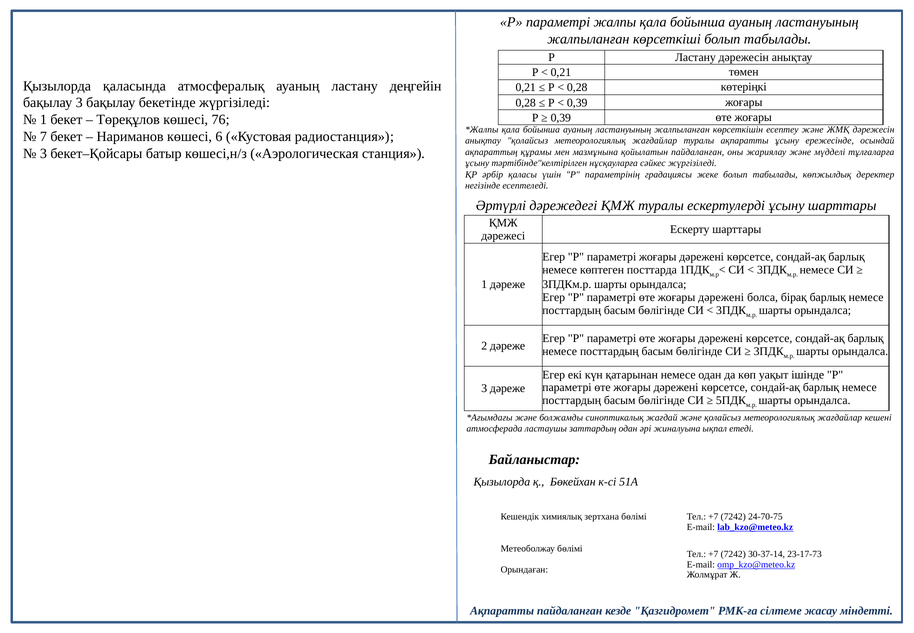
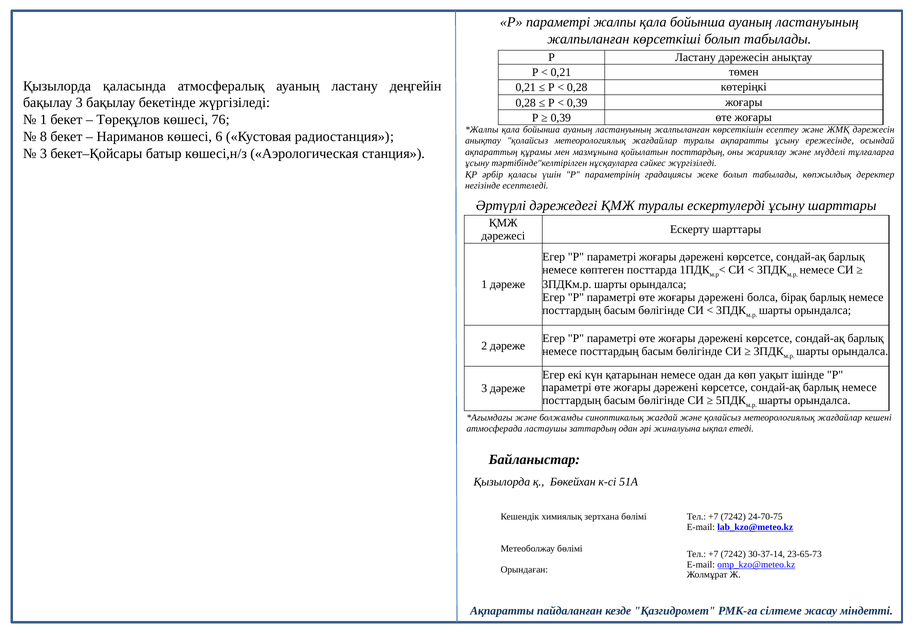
7: 7 -> 8
қойылатын пайдаланған: пайдаланған -> посттардың
23-17-73: 23-17-73 -> 23-65-73
